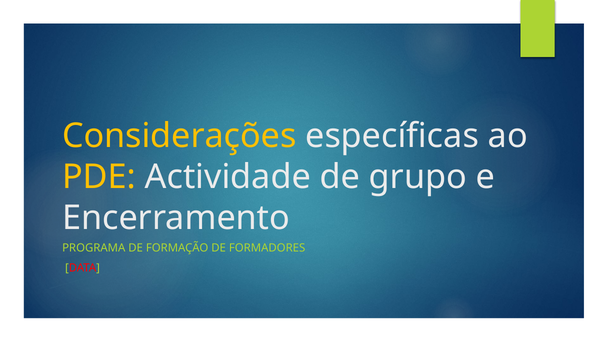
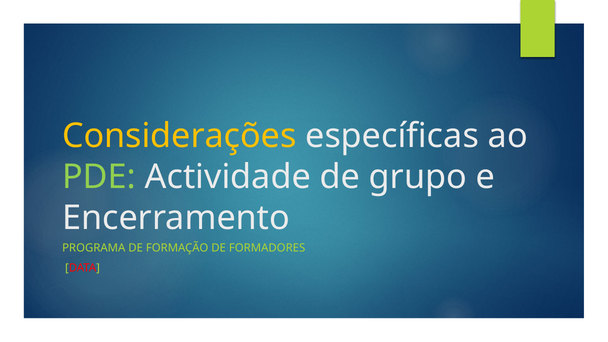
PDE colour: yellow -> light green
